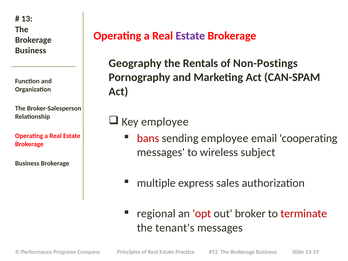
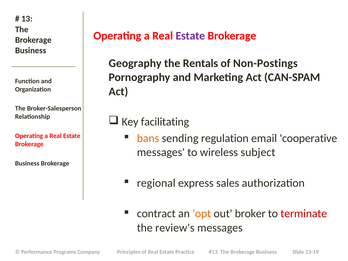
employee at (165, 122): employee -> facilitating
bans colour: red -> orange
sending employee: employee -> regulation
cooperating: cooperating -> cooperative
multiple: multiple -> regional
regional: regional -> contract
opt colour: red -> orange
tenant's: tenant's -> review's
